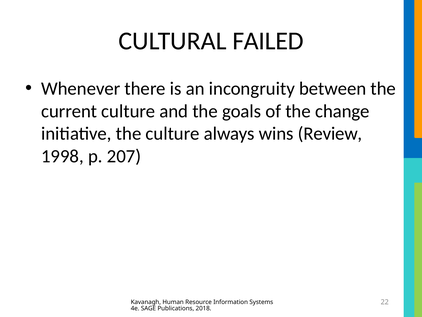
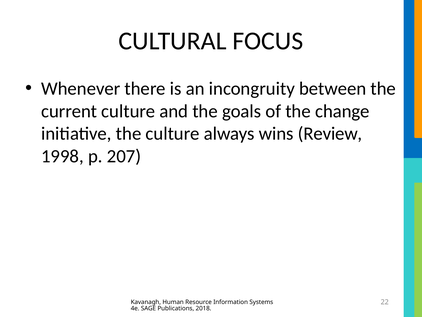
FAILED: FAILED -> FOCUS
